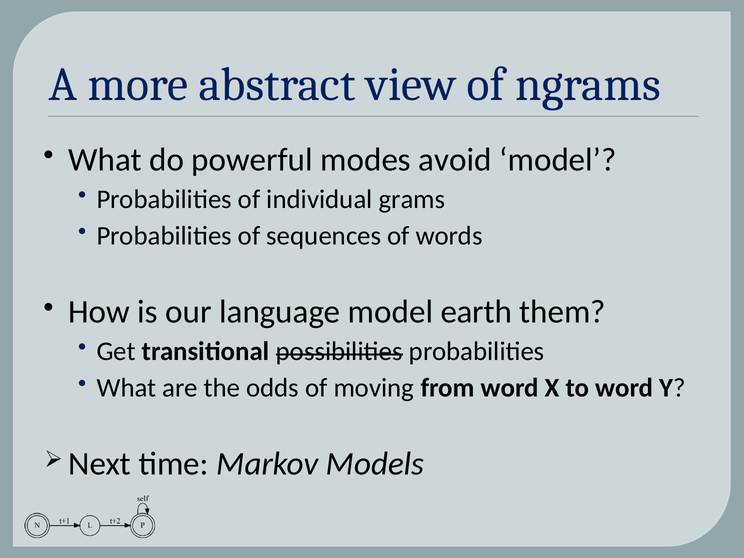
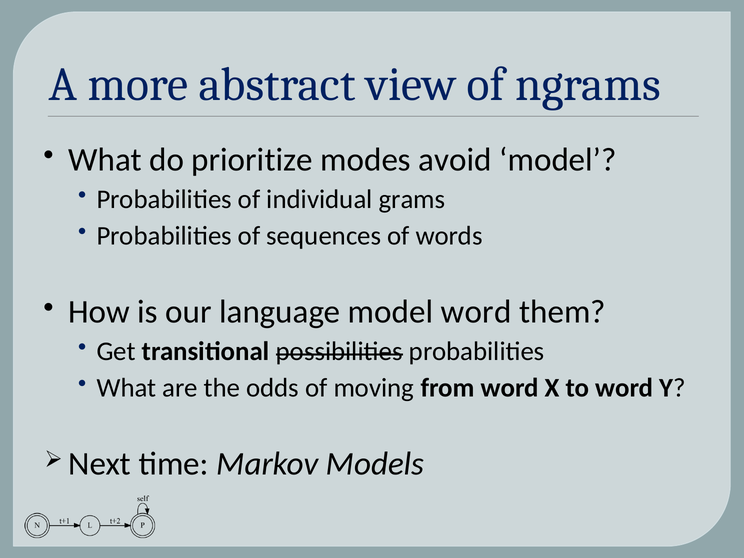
powerful: powerful -> prioritize
model earth: earth -> word
